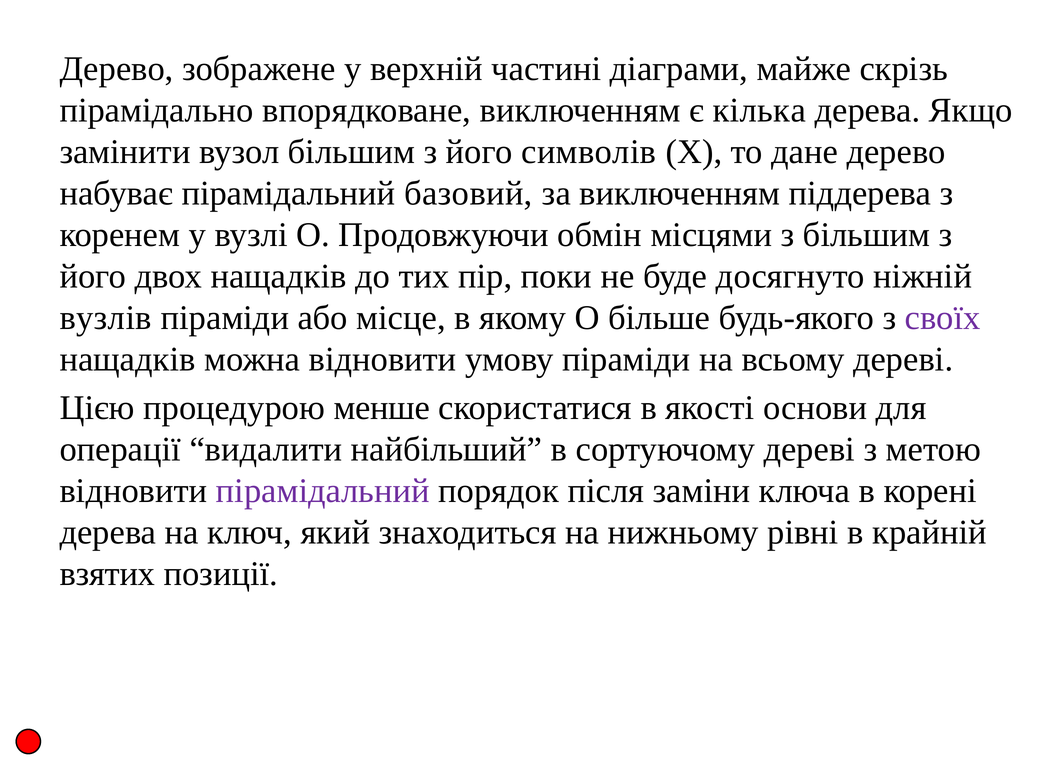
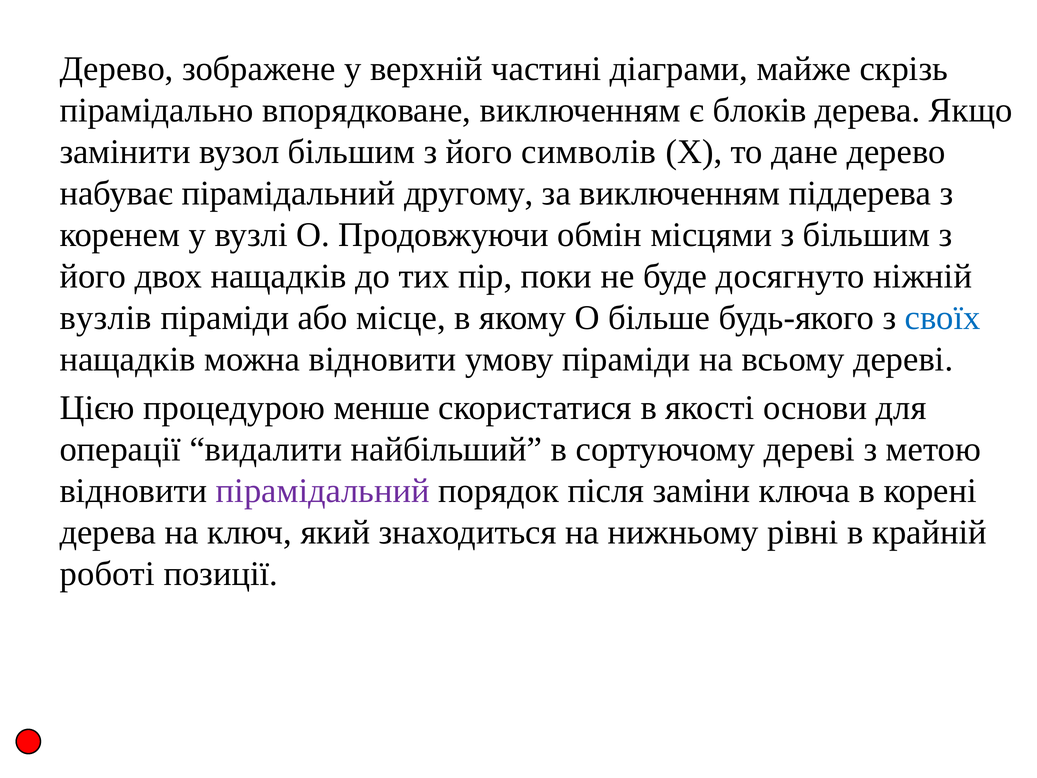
кілька: кілька -> блоків
базовий: базовий -> другому
своїх colour: purple -> blue
взятих: взятих -> роботі
